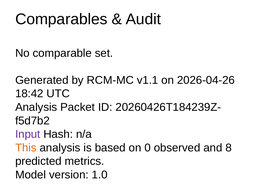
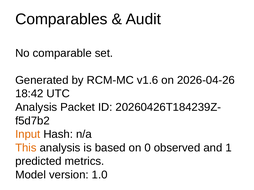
v1.1: v1.1 -> v1.6
Input colour: purple -> orange
8: 8 -> 1
